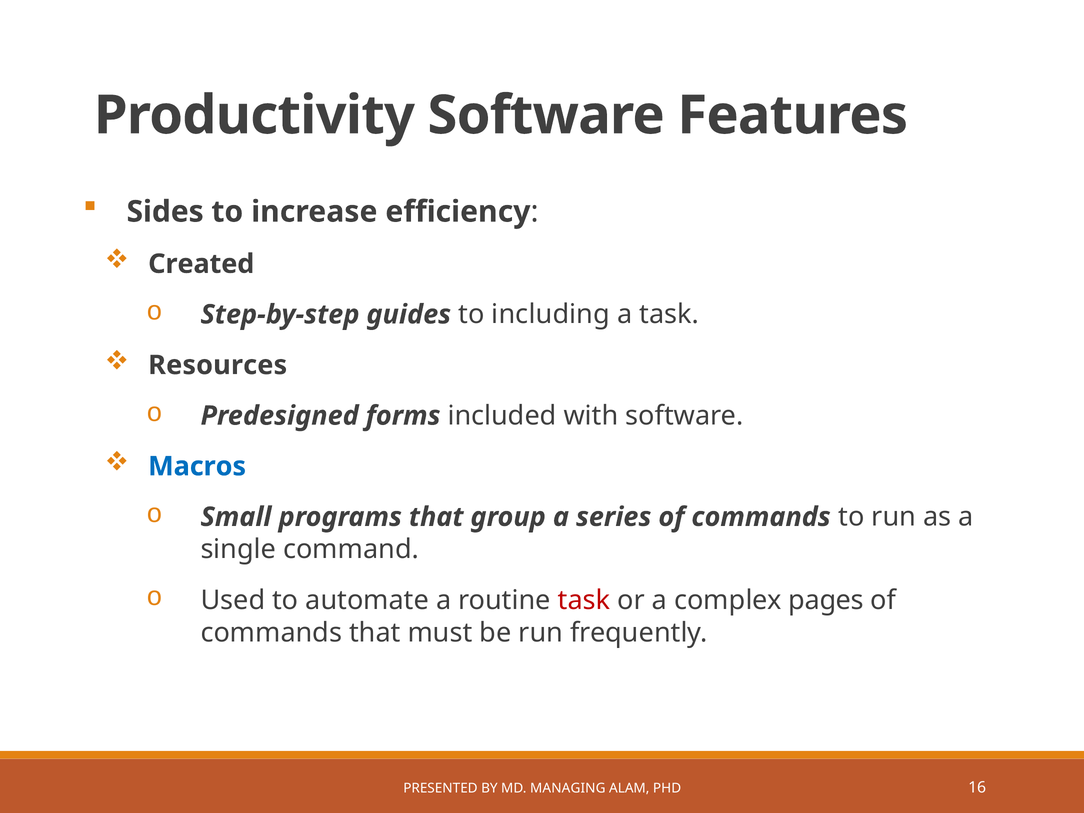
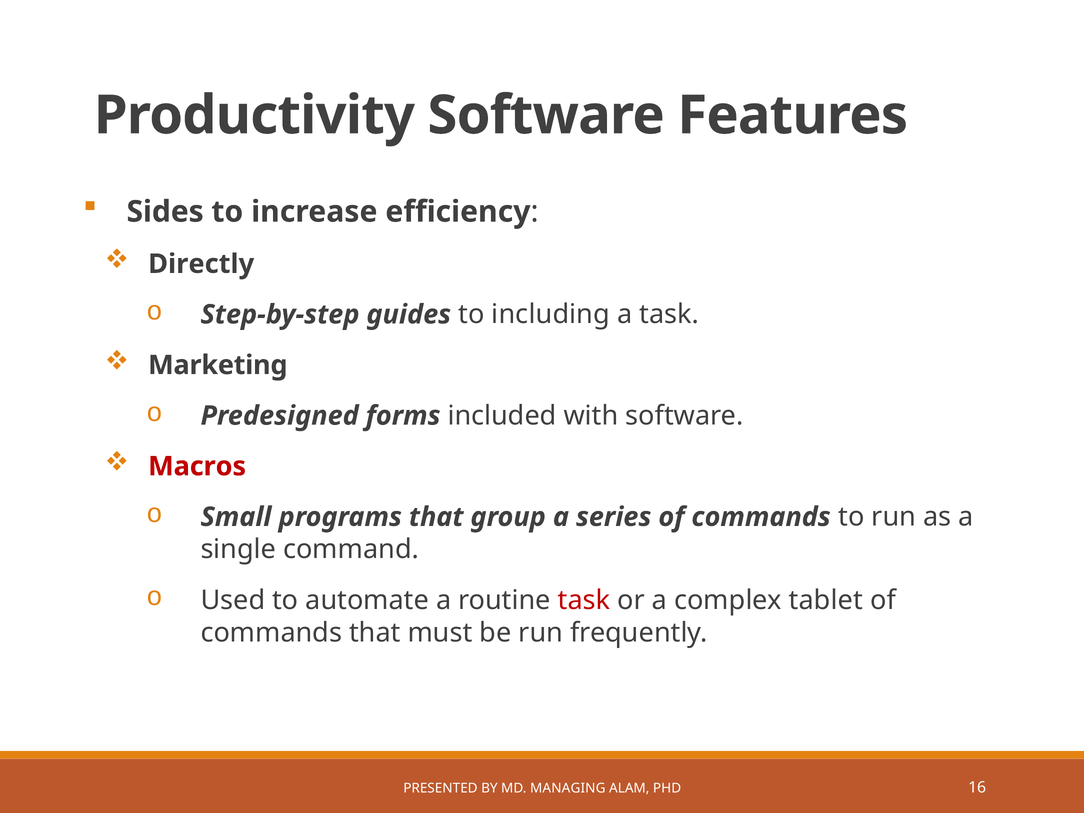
Created: Created -> Directly
Resources: Resources -> Marketing
Macros colour: blue -> red
pages: pages -> tablet
